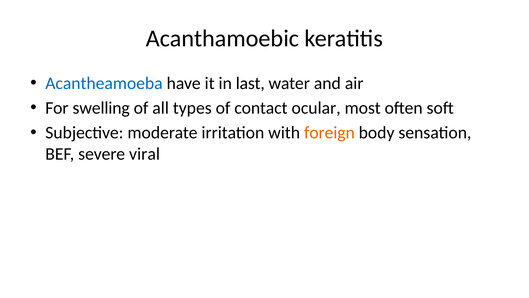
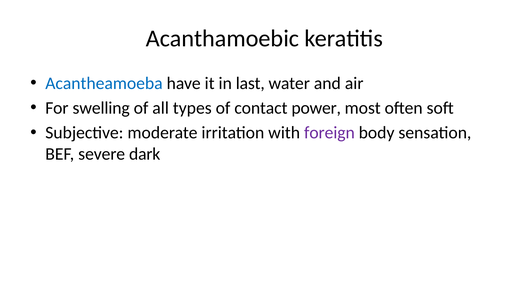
ocular: ocular -> power
foreign colour: orange -> purple
viral: viral -> dark
